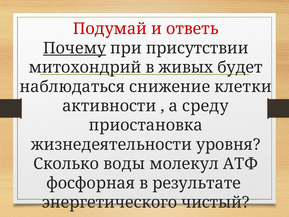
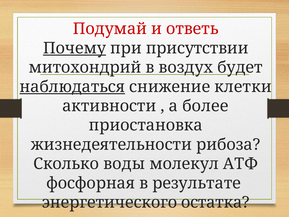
живых: живых -> воздух
наблюдаться underline: none -> present
среду: среду -> более
уровня: уровня -> рибоза
чистый: чистый -> остатка
